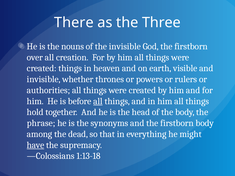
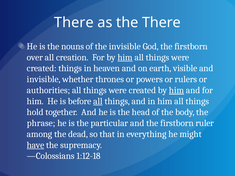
the Three: Three -> There
him at (125, 57) underline: none -> present
him at (176, 90) underline: none -> present
synonyms: synonyms -> particular
firstborn body: body -> ruler
1:13-18: 1:13-18 -> 1:12-18
